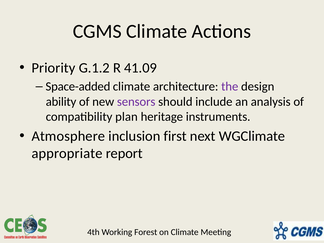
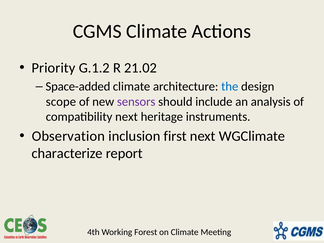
41.09: 41.09 -> 21.02
the colour: purple -> blue
ability: ability -> scope
compatibility plan: plan -> next
Atmosphere: Atmosphere -> Observation
appropriate: appropriate -> characterize
